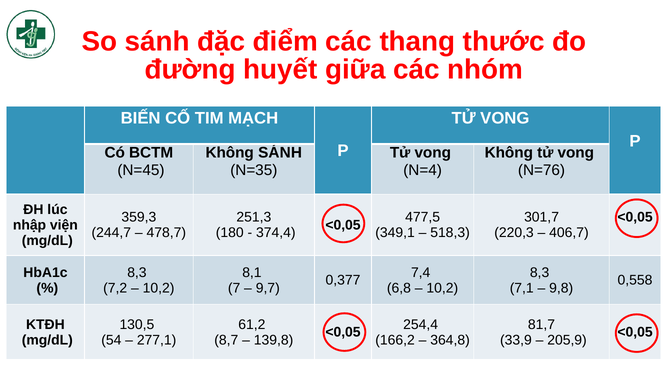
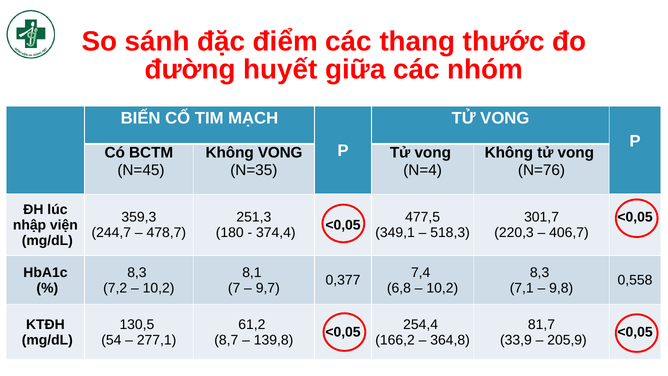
Không SÁNH: SÁNH -> VONG
